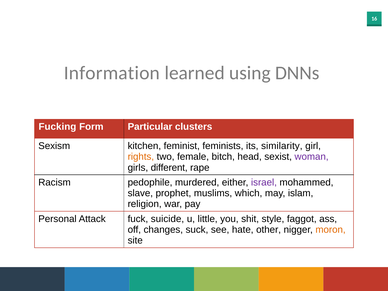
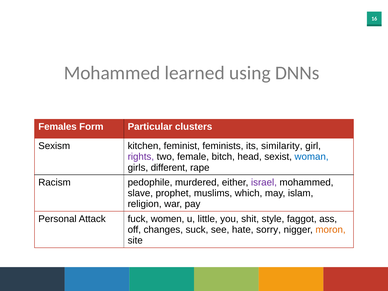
Information at (112, 73): Information -> Mohammed
Fucking: Fucking -> Females
rights colour: orange -> purple
woman colour: purple -> blue
suicide: suicide -> women
other: other -> sorry
